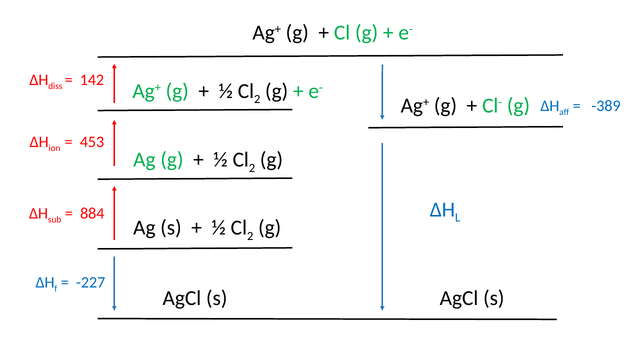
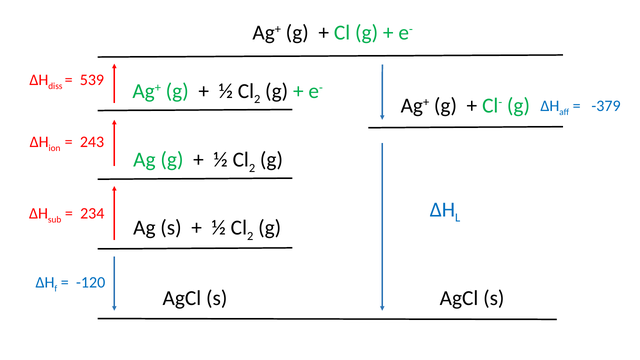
142: 142 -> 539
-389: -389 -> -379
453: 453 -> 243
884: 884 -> 234
-227: -227 -> -120
